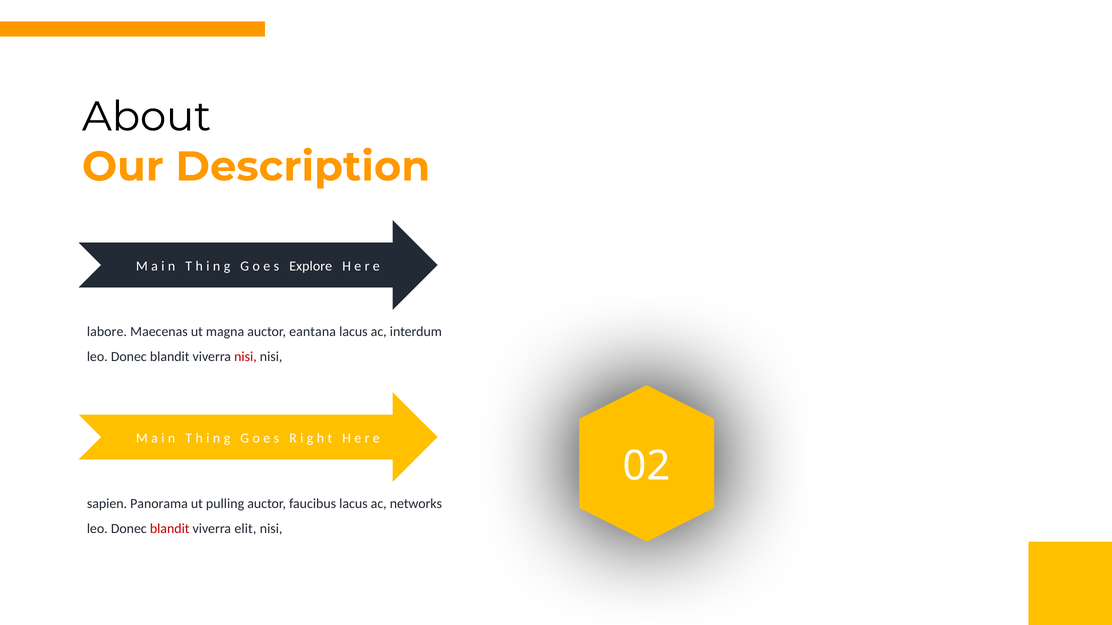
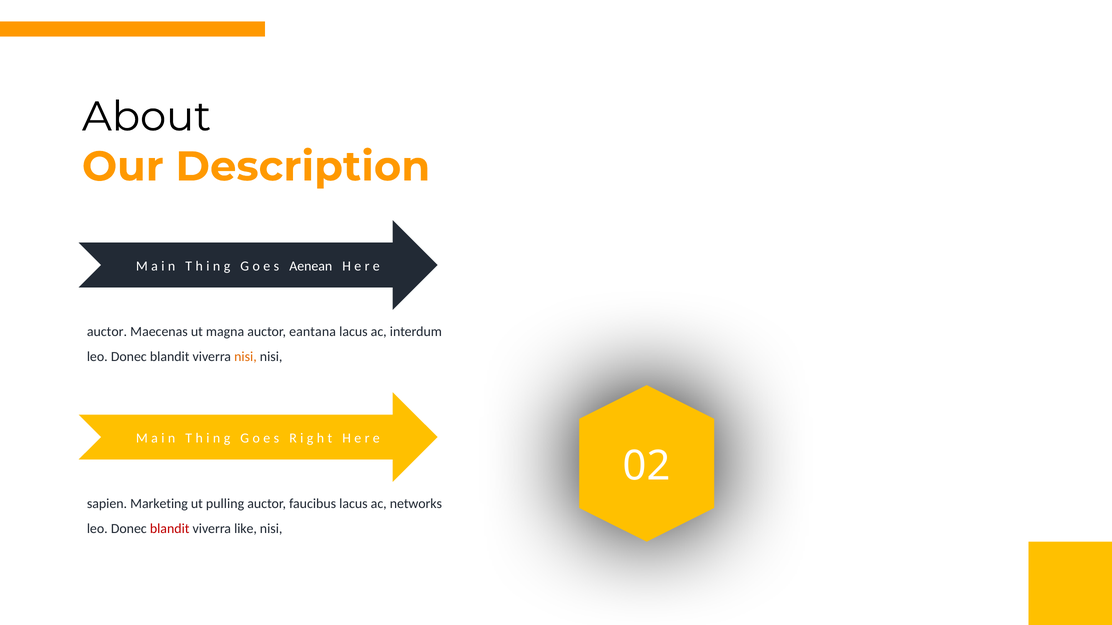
Explore: Explore -> Aenean
labore at (107, 332): labore -> auctor
nisi at (245, 357) colour: red -> orange
Panorama: Panorama -> Marketing
elit: elit -> like
